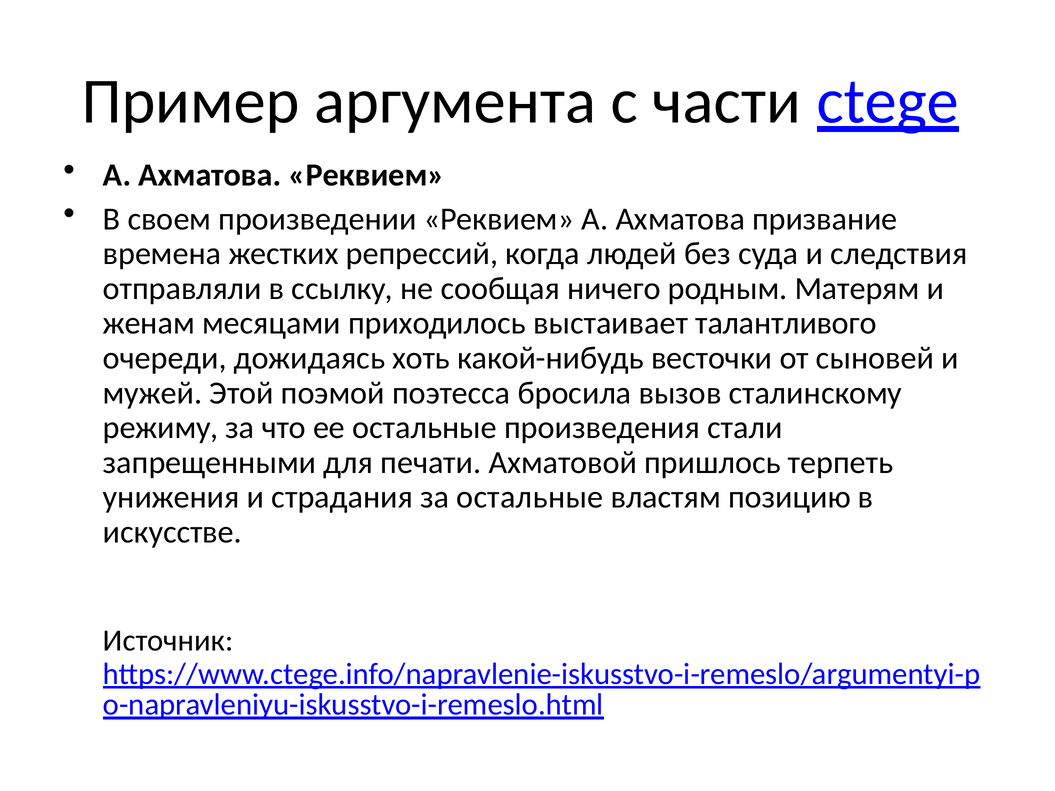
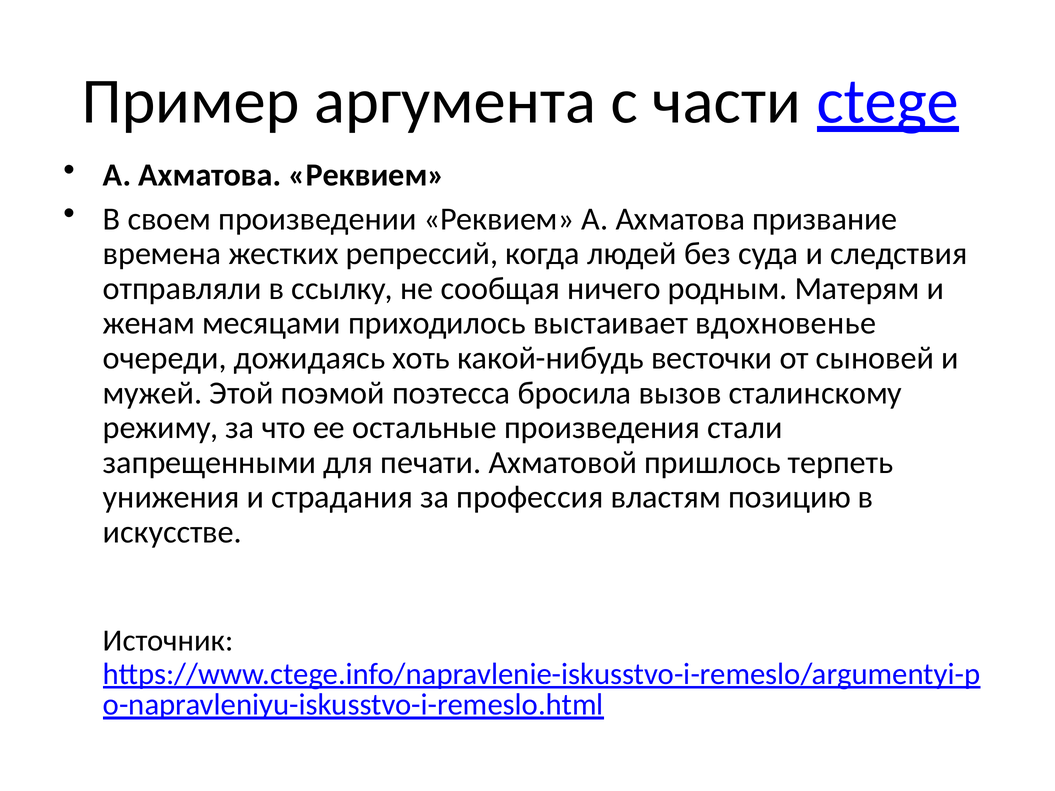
талантливого: талантливого -> вдохновенье
за остальные: остальные -> профессия
